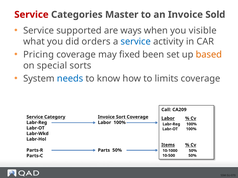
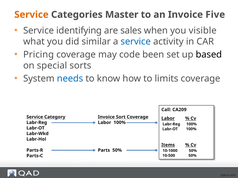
Service at (31, 15) colour: red -> orange
Sold: Sold -> Five
supported: supported -> identifying
ways: ways -> sales
orders: orders -> similar
fixed: fixed -> code
based colour: orange -> black
